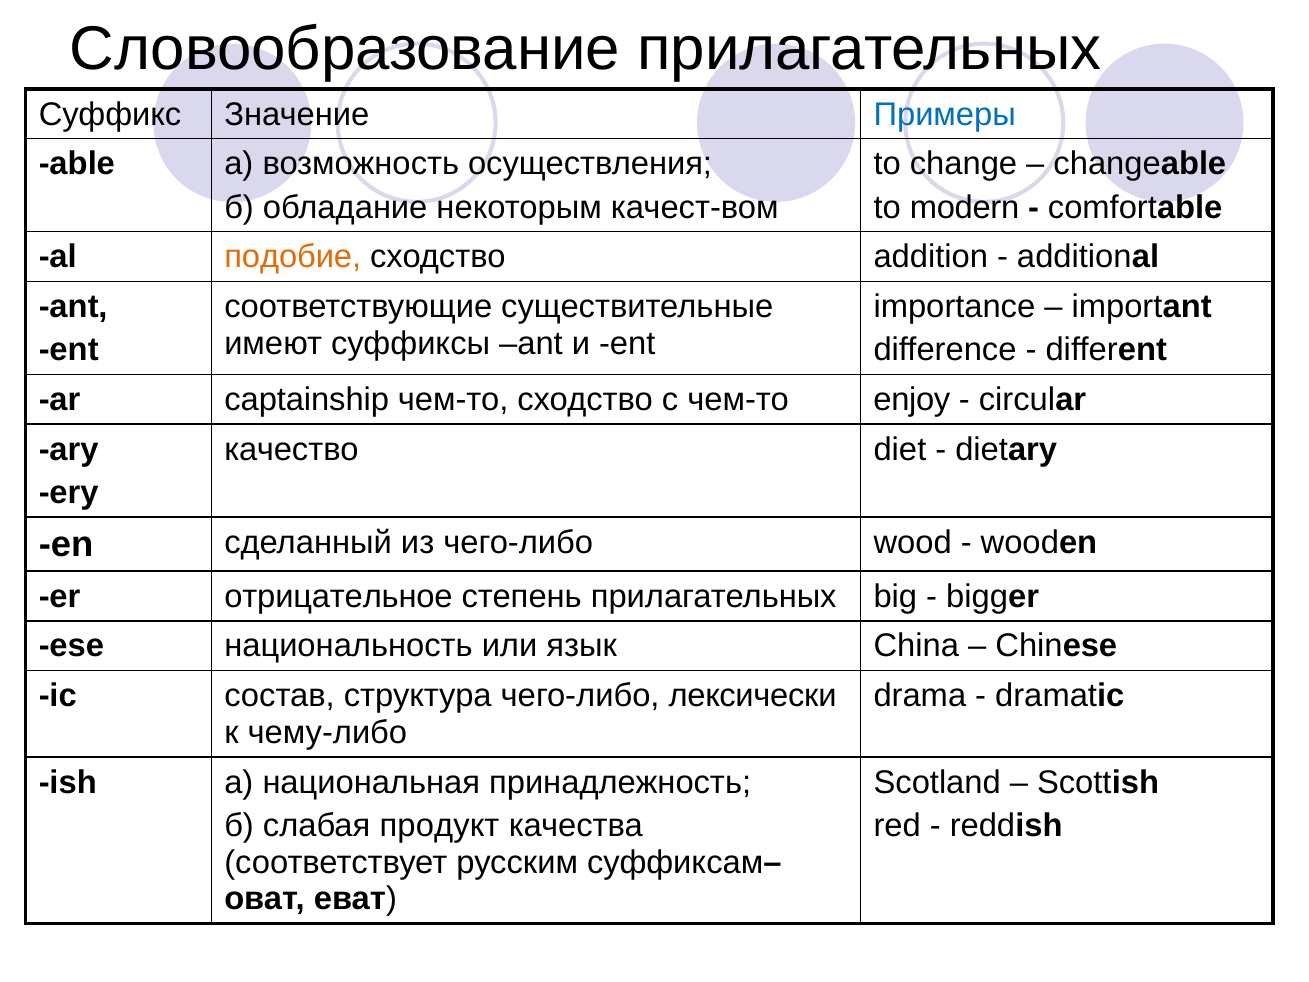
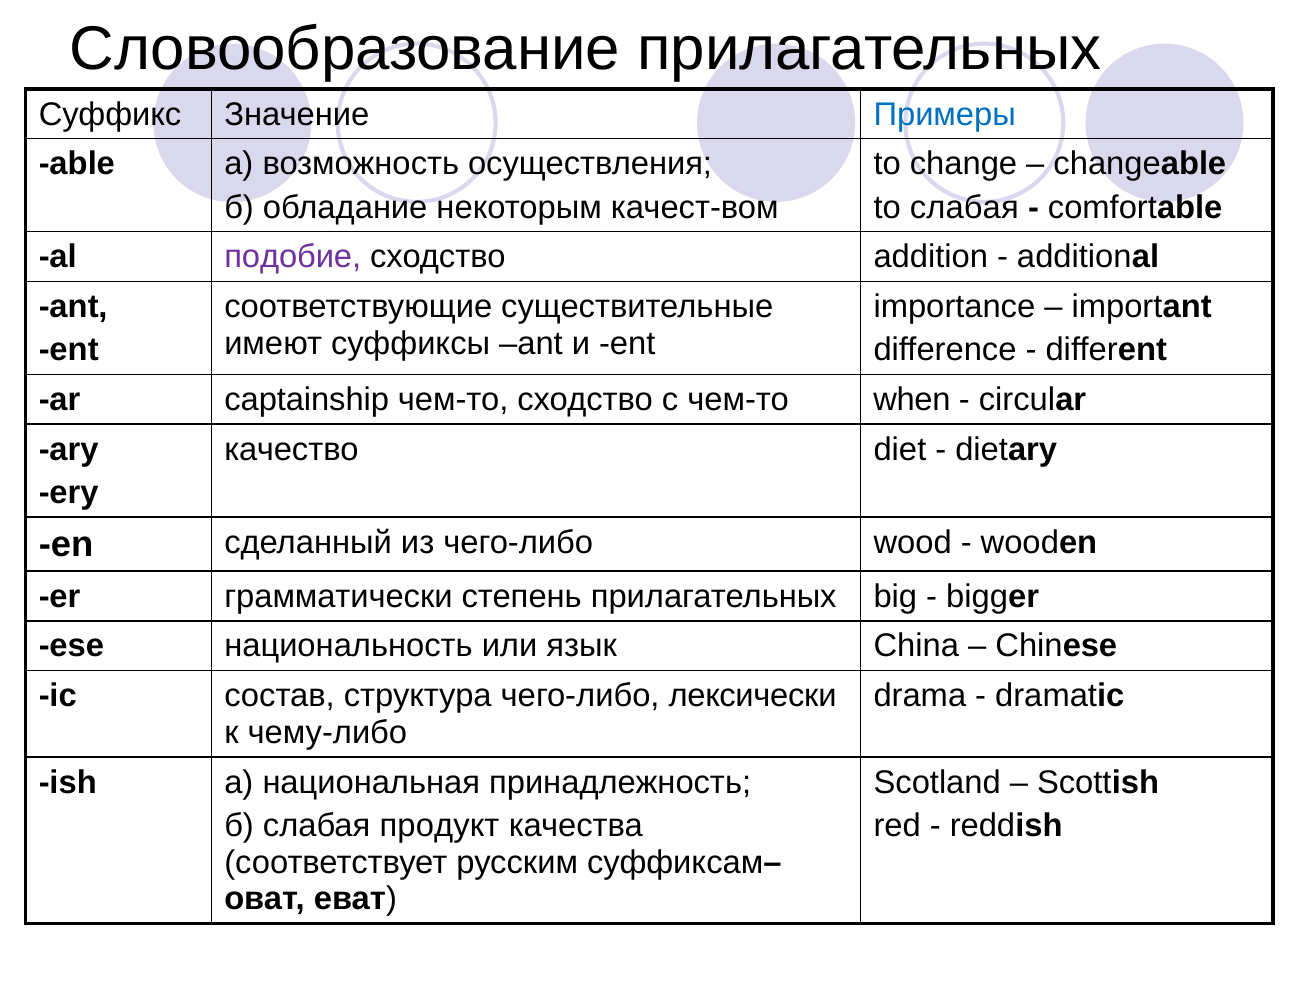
to modern: modern -> слабая
подобие colour: orange -> purple
enjoy: enjoy -> when
отрицательное: отрицательное -> грамматически
